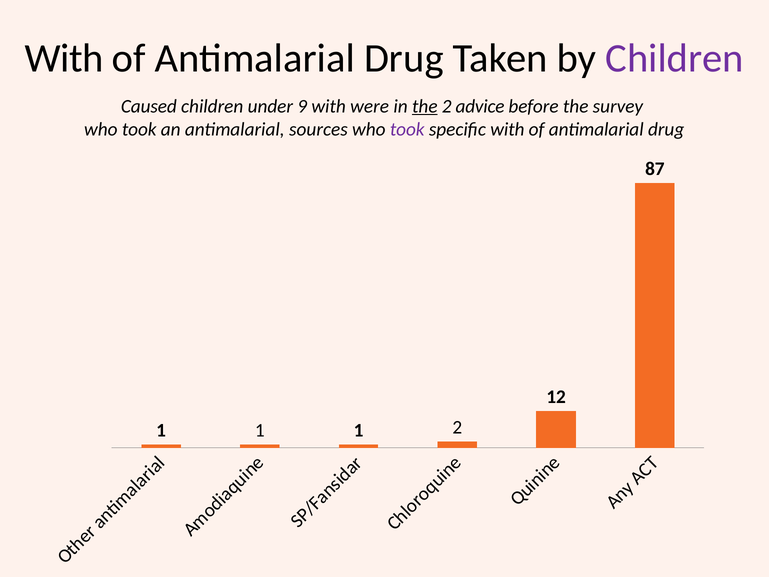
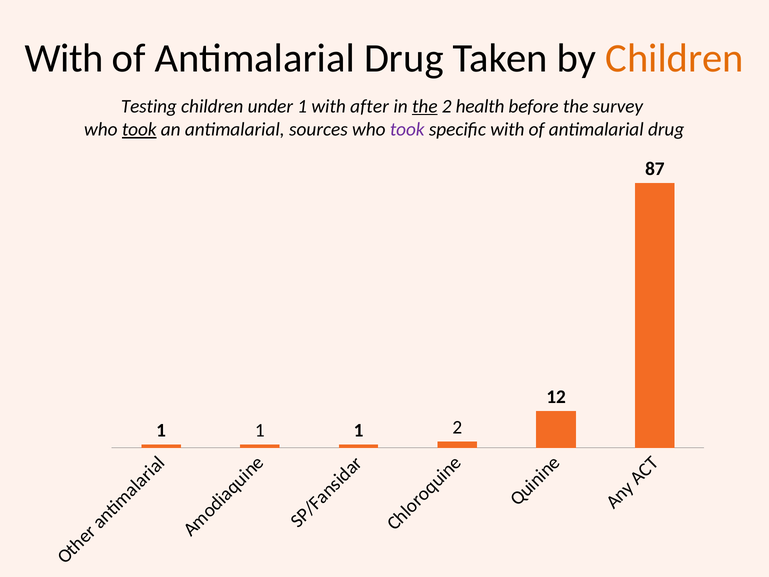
Children at (674, 59) colour: purple -> orange
Caused: Caused -> Testing
under 9: 9 -> 1
were: were -> after
advice: advice -> health
took at (139, 129) underline: none -> present
